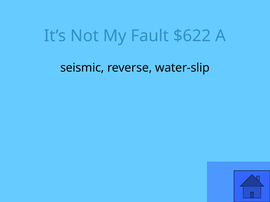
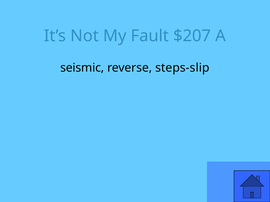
$622: $622 -> $207
water-slip: water-slip -> steps-slip
